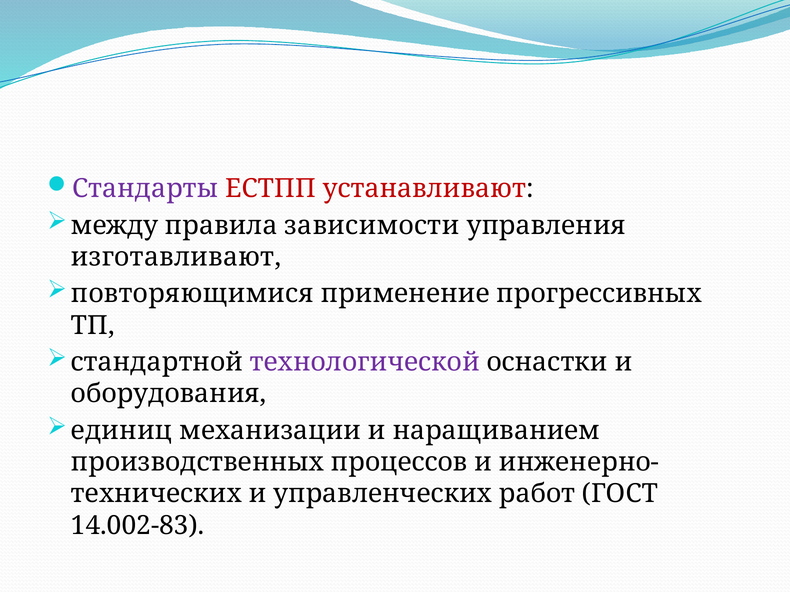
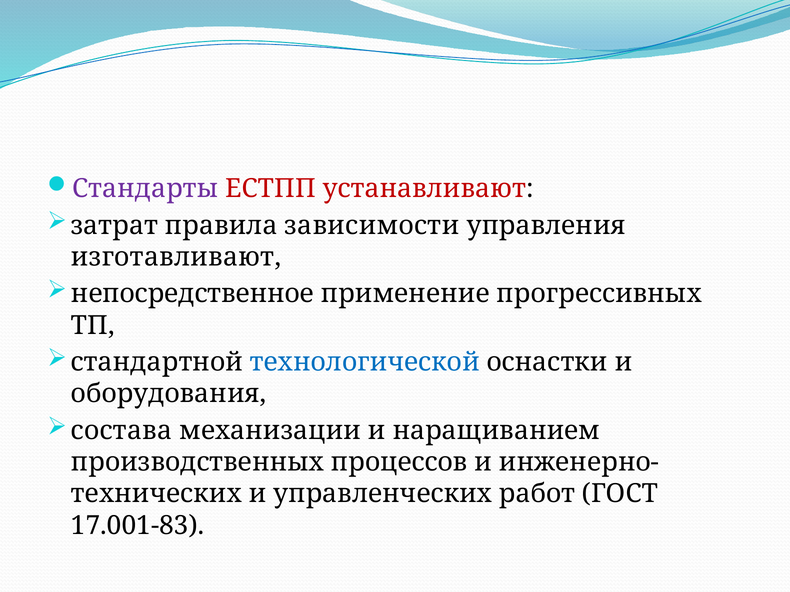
между: между -> затрат
повторяющимися: повторяющимися -> непосредственное
технологической colour: purple -> blue
единиц: единиц -> состава
14.002-83: 14.002-83 -> 17.001-83
